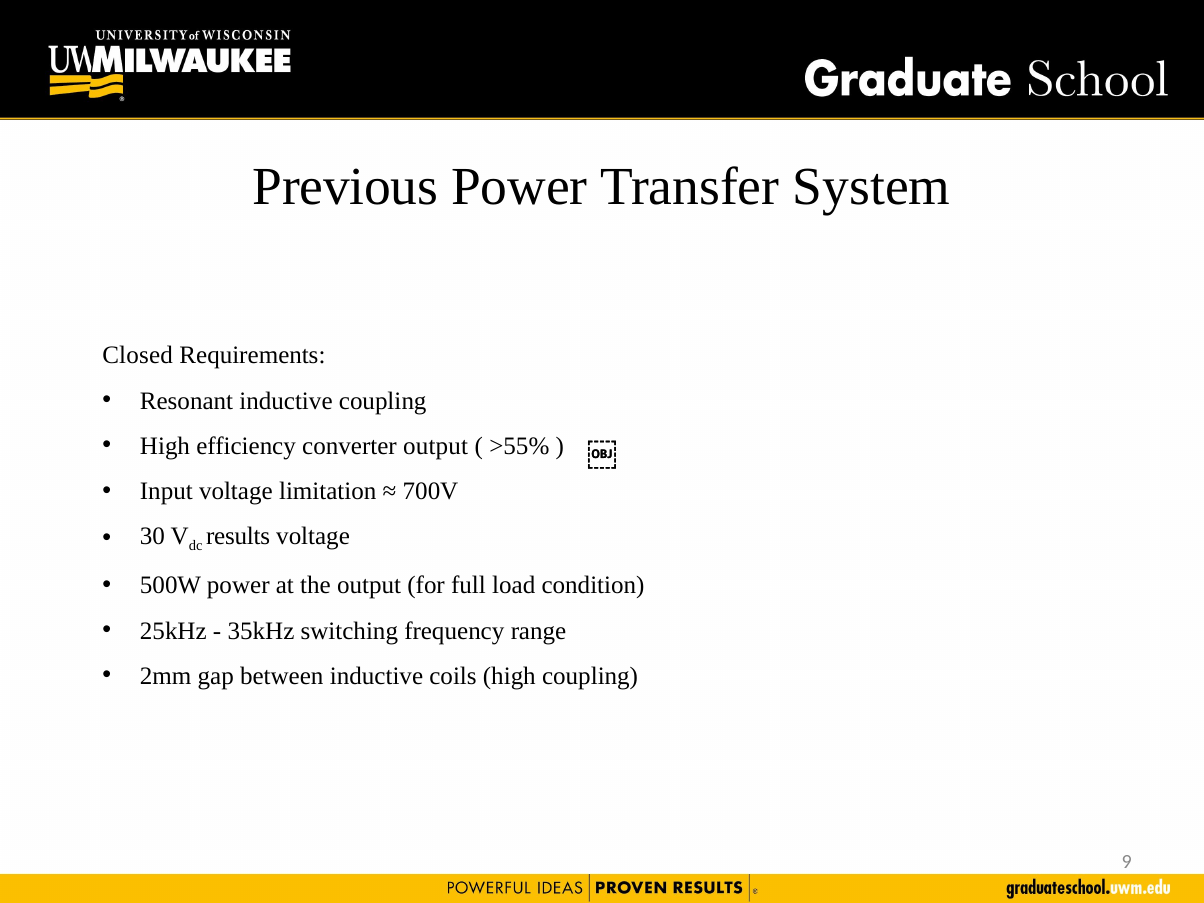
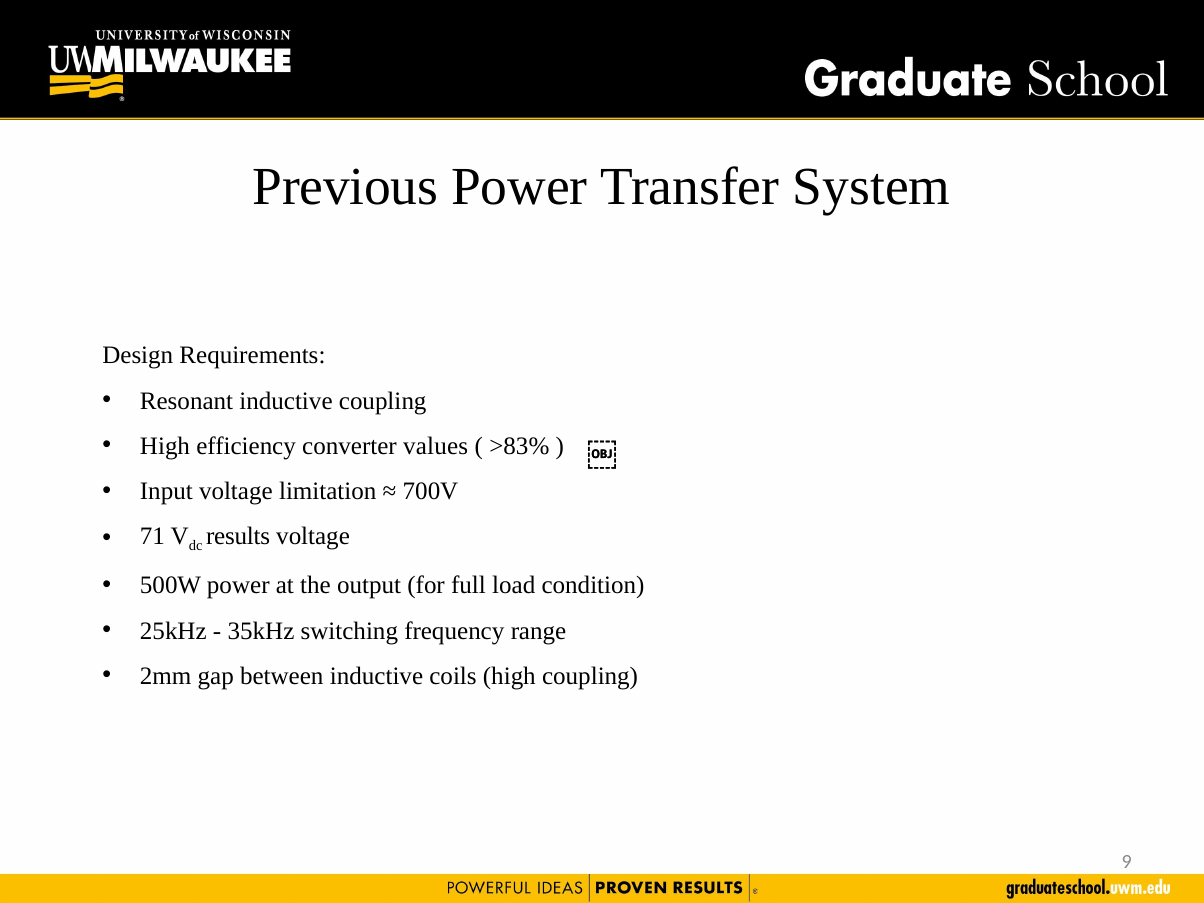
Closed: Closed -> Design
converter output: output -> values
>55%: >55% -> >83%
30: 30 -> 71
